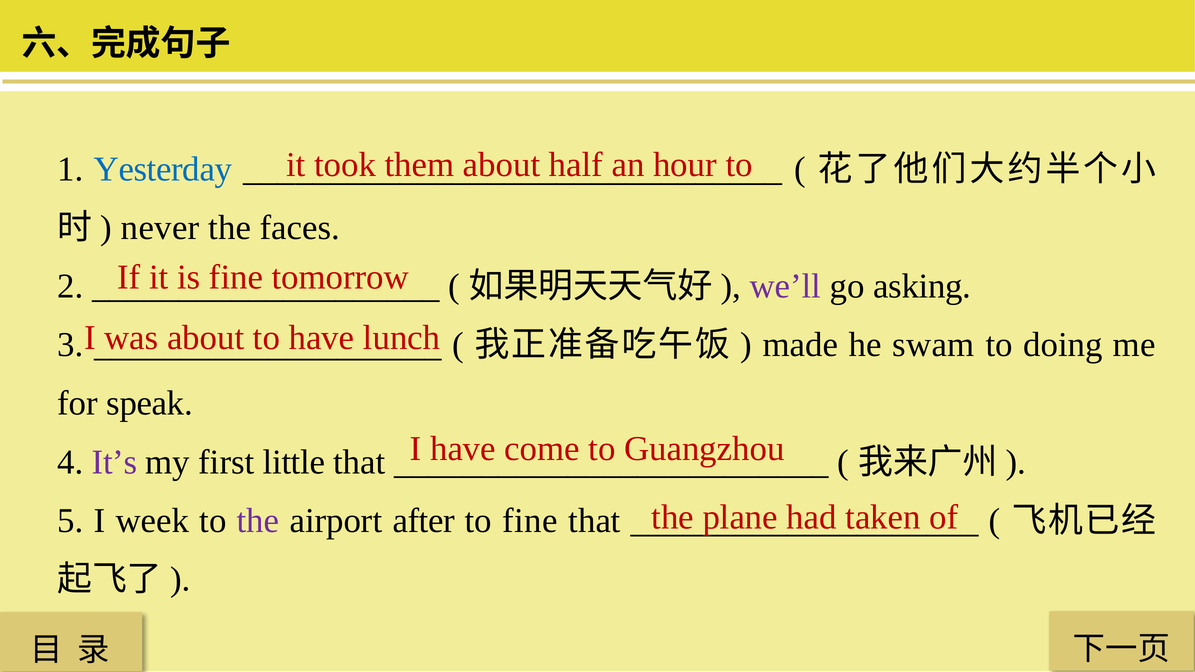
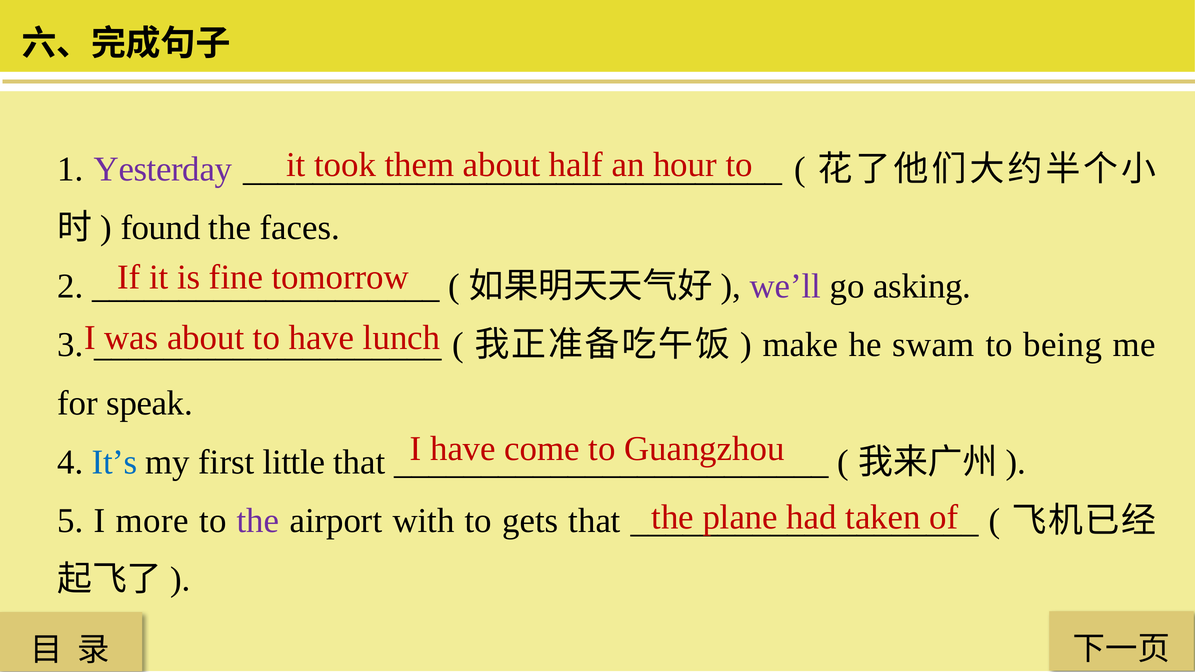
Yesterday colour: blue -> purple
never: never -> found
made: made -> make
doing: doing -> being
It’s colour: purple -> blue
week: week -> more
after: after -> with
to fine: fine -> gets
